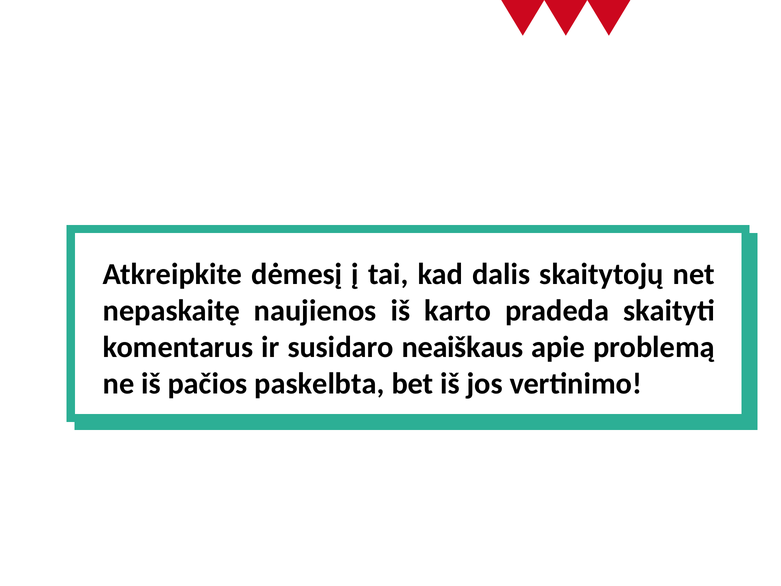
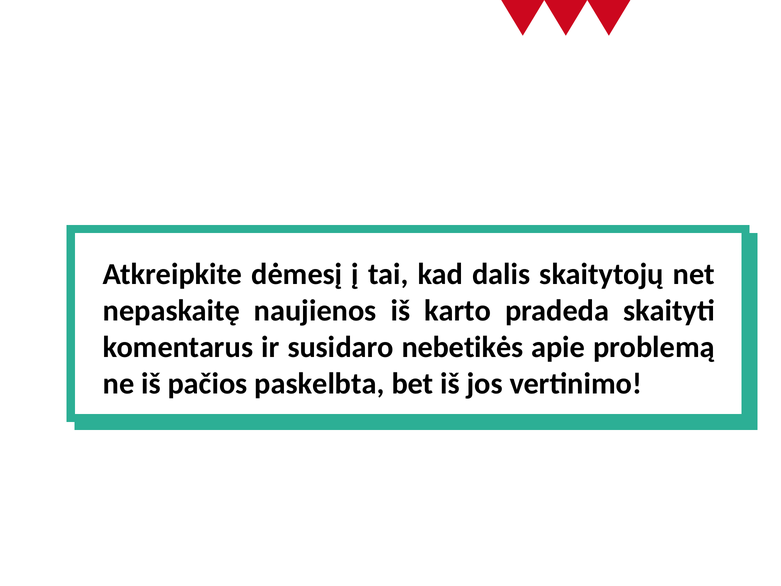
neaiškaus: neaiškaus -> nebetikės
